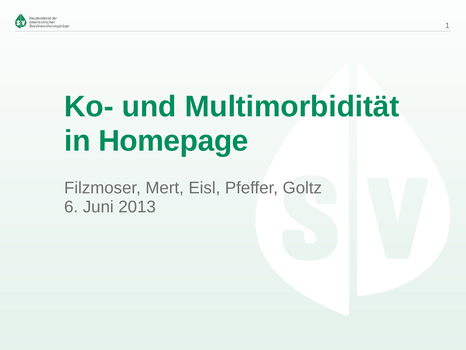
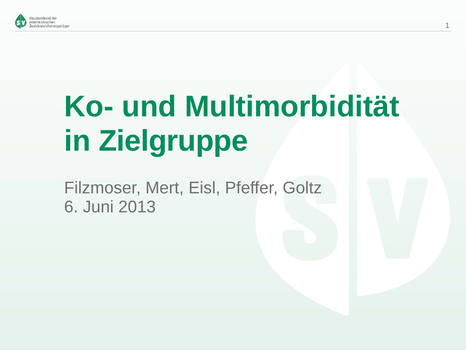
Homepage: Homepage -> Zielgruppe
